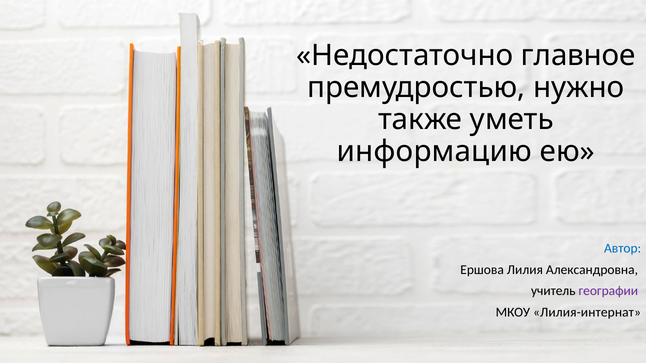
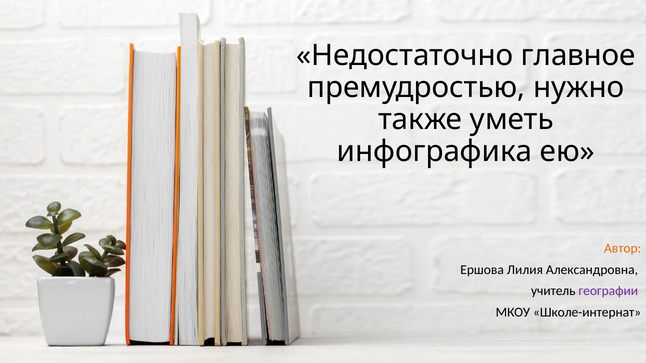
информацию: информацию -> инфографика
Автор colour: blue -> orange
Лилия-интернат: Лилия-интернат -> Школе-интернат
